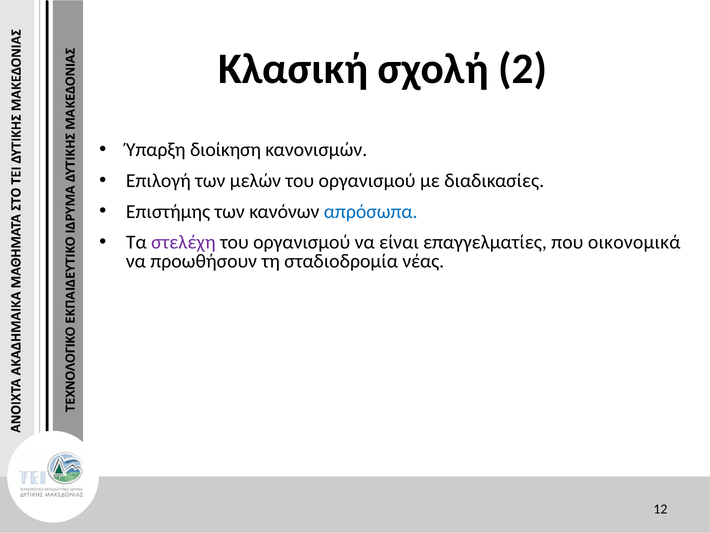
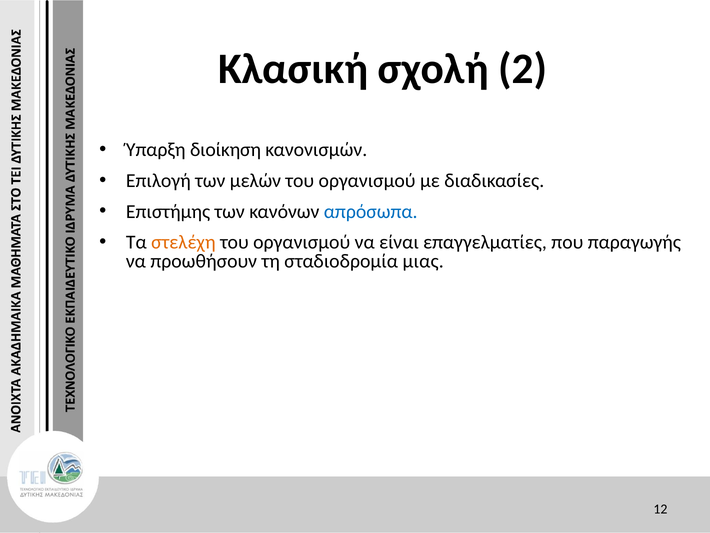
στελέχη colour: purple -> orange
οικονομικά: οικονομικά -> παραγωγής
νέας: νέας -> μιας
